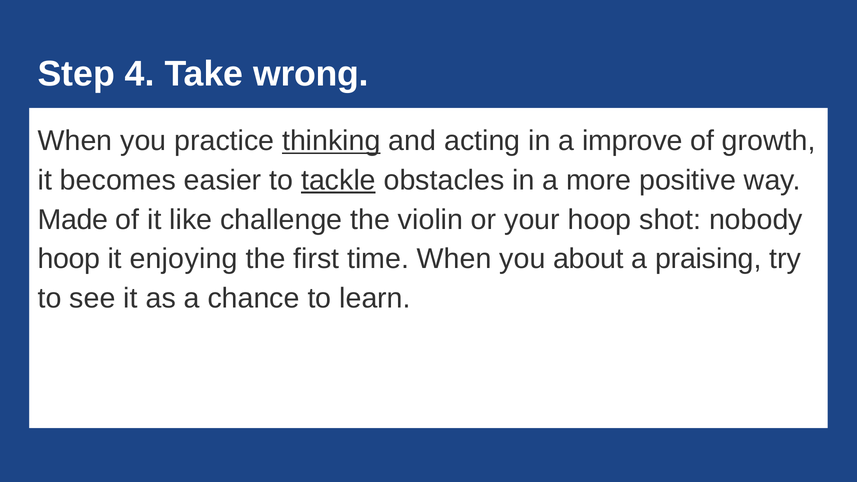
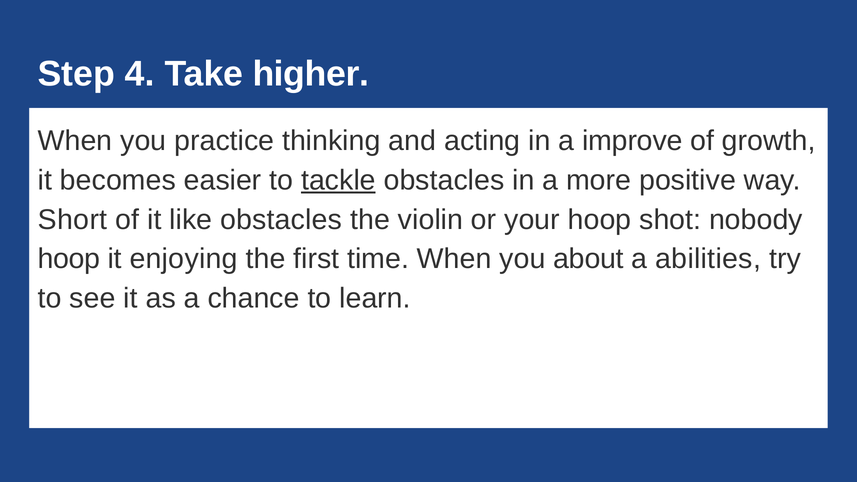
wrong: wrong -> higher
thinking underline: present -> none
Made: Made -> Short
like challenge: challenge -> obstacles
praising: praising -> abilities
